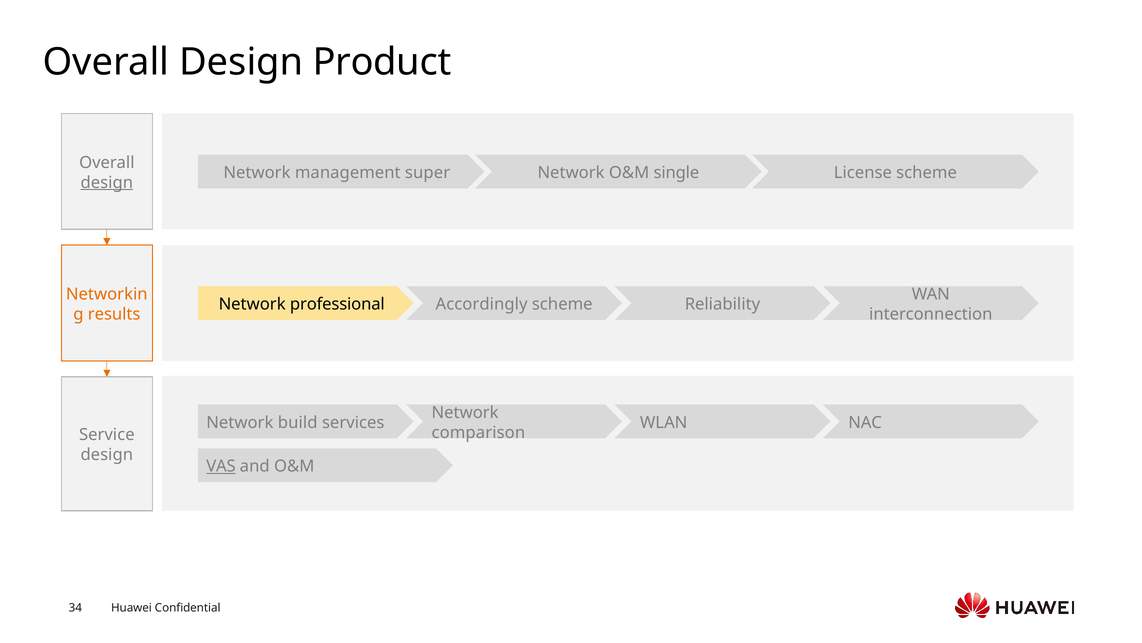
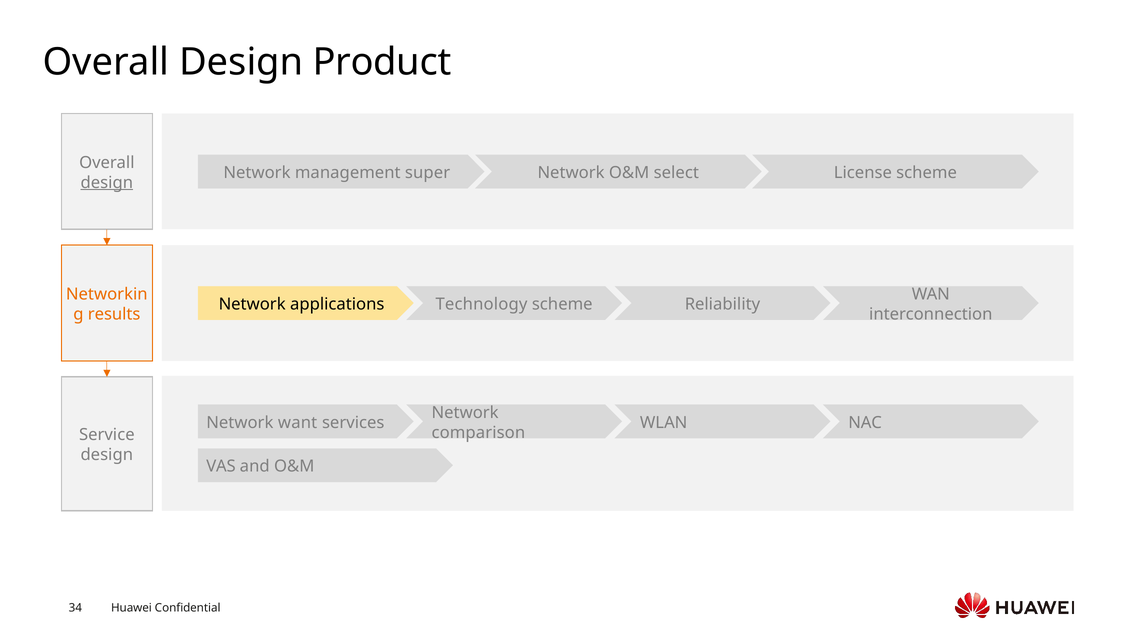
single: single -> select
professional: professional -> applications
Accordingly: Accordingly -> Technology
build: build -> want
VAS underline: present -> none
